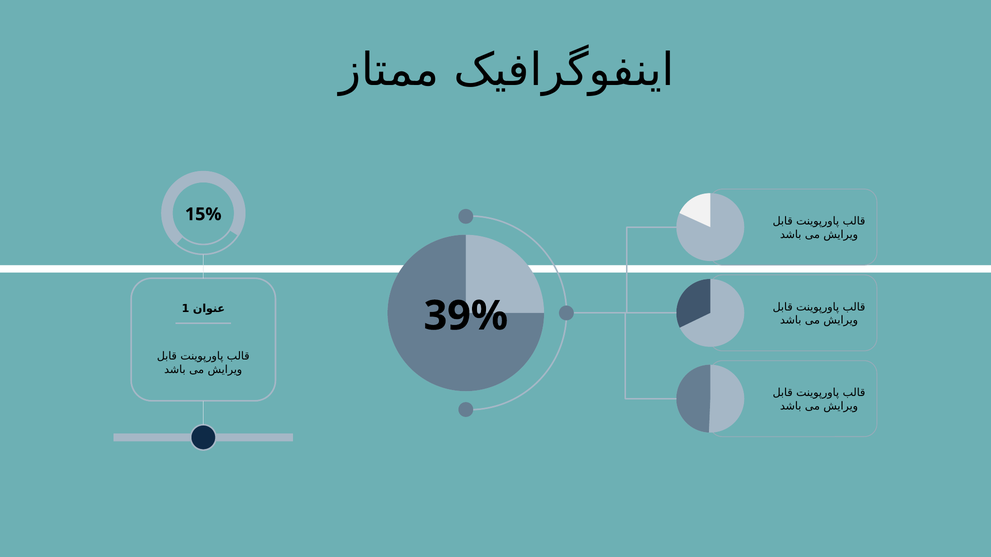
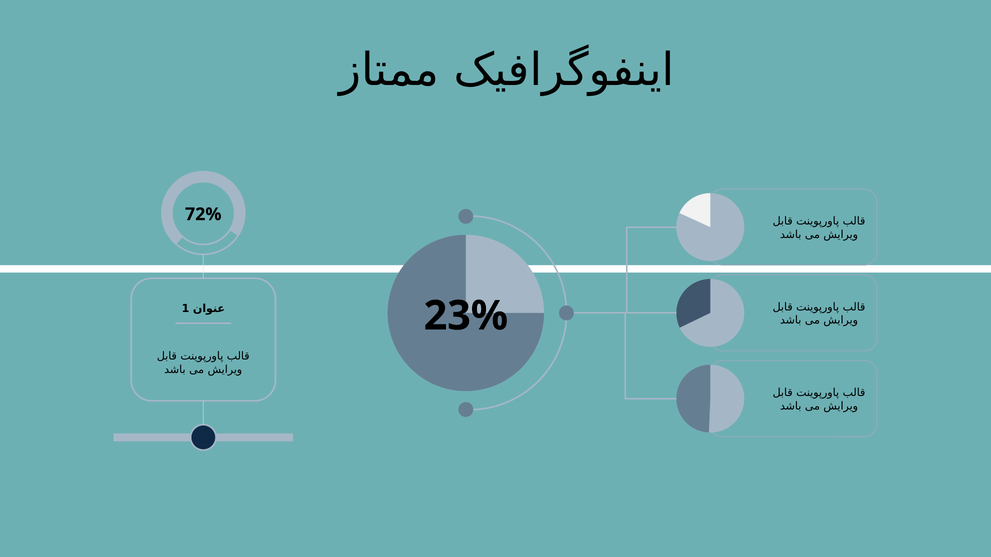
15%: 15% -> 72%
39%: 39% -> 23%
